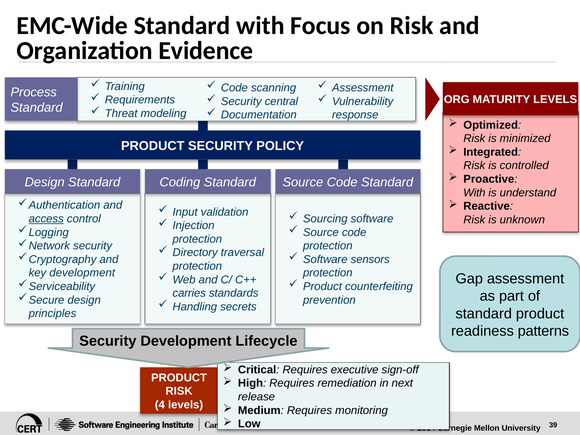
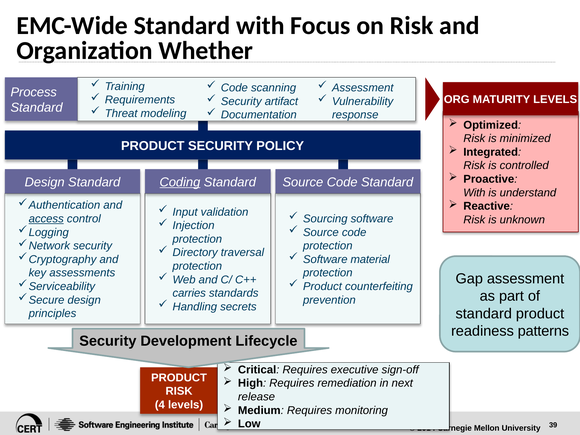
Evidence: Evidence -> Whether
central: central -> artifact
Coding underline: none -> present
sensors: sensors -> material
key development: development -> assessments
